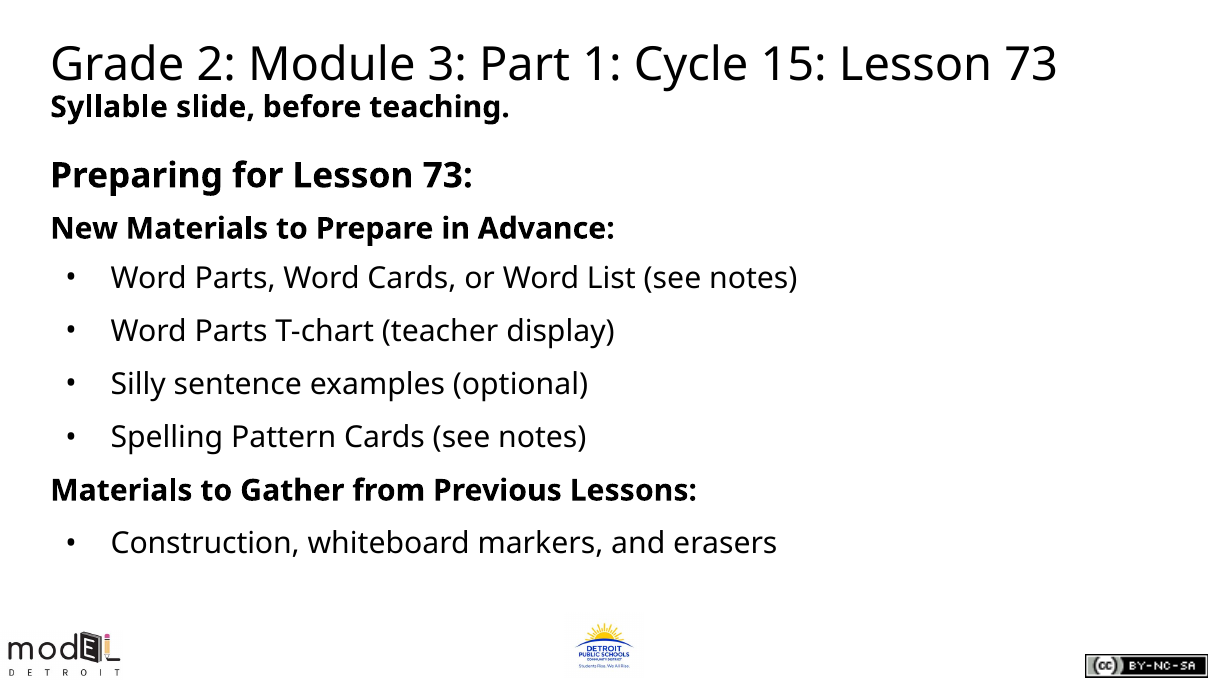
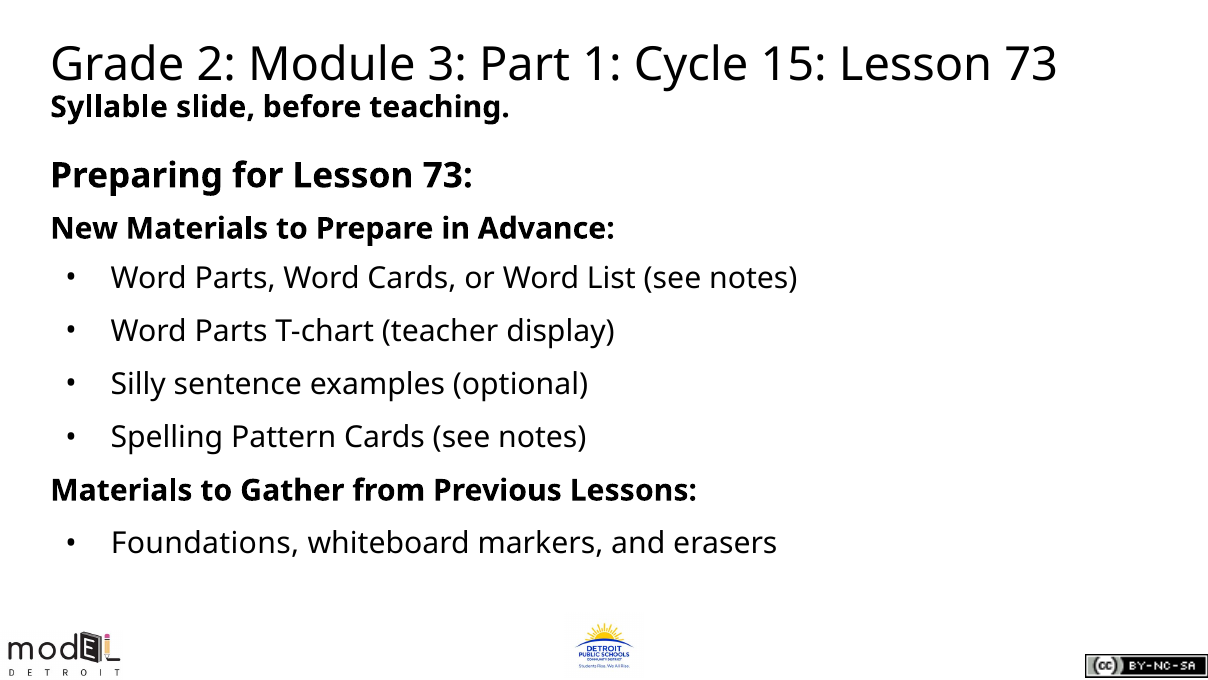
Construction: Construction -> Foundations
